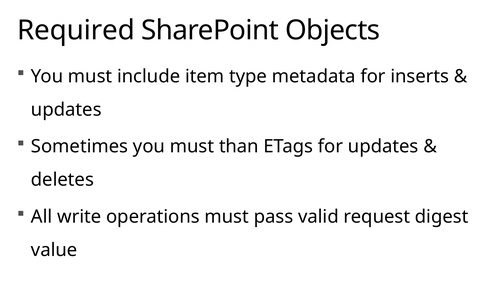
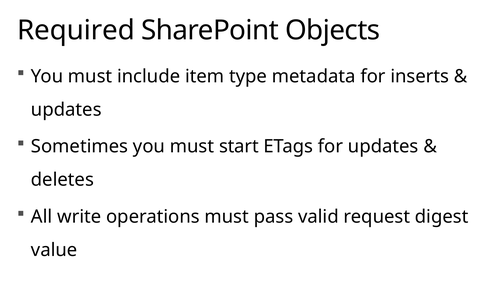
than: than -> start
